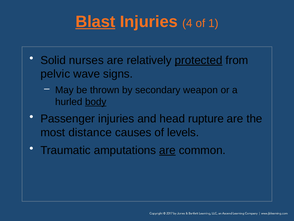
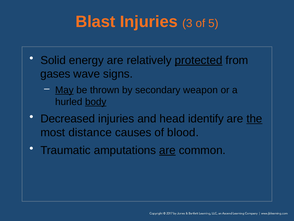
Blast underline: present -> none
4: 4 -> 3
1: 1 -> 5
nurses: nurses -> energy
pelvic: pelvic -> gases
May underline: none -> present
Passenger: Passenger -> Decreased
rupture: rupture -> identify
the underline: none -> present
levels: levels -> blood
